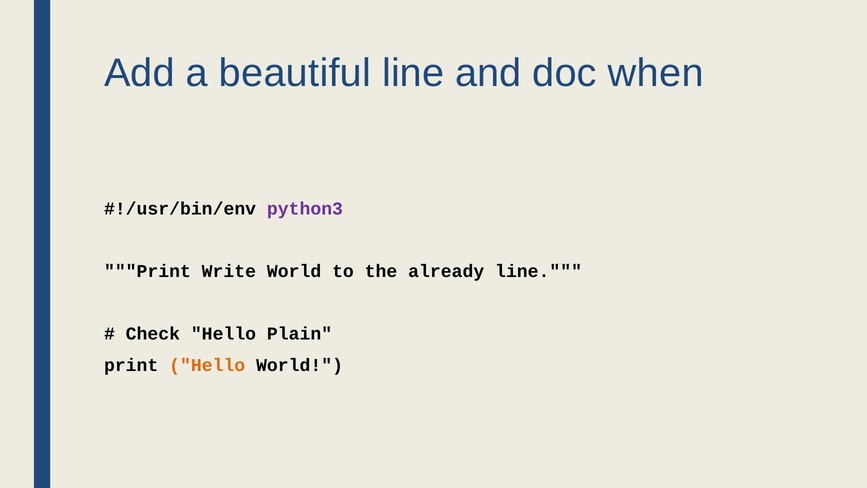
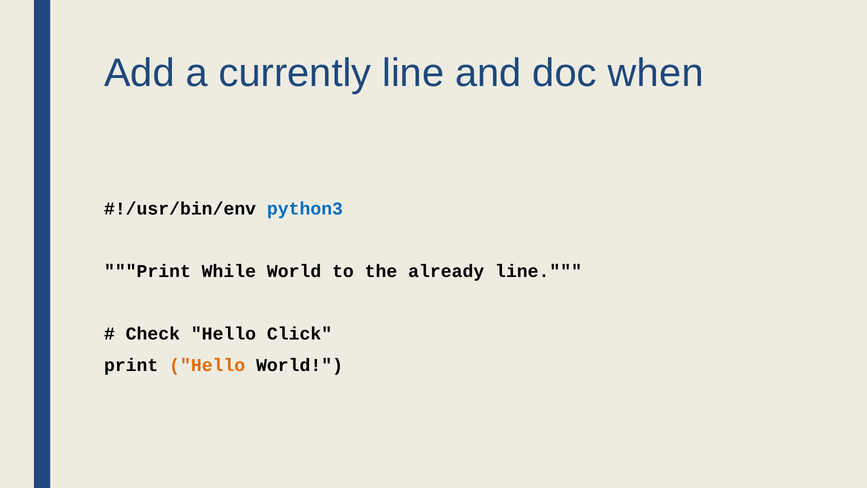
beautiful: beautiful -> currently
python3 colour: purple -> blue
Write: Write -> While
Plain: Plain -> Click
